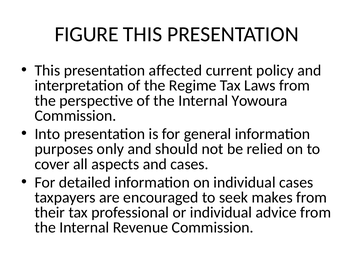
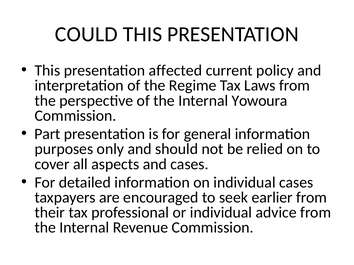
FIGURE: FIGURE -> COULD
Into: Into -> Part
makes: makes -> earlier
